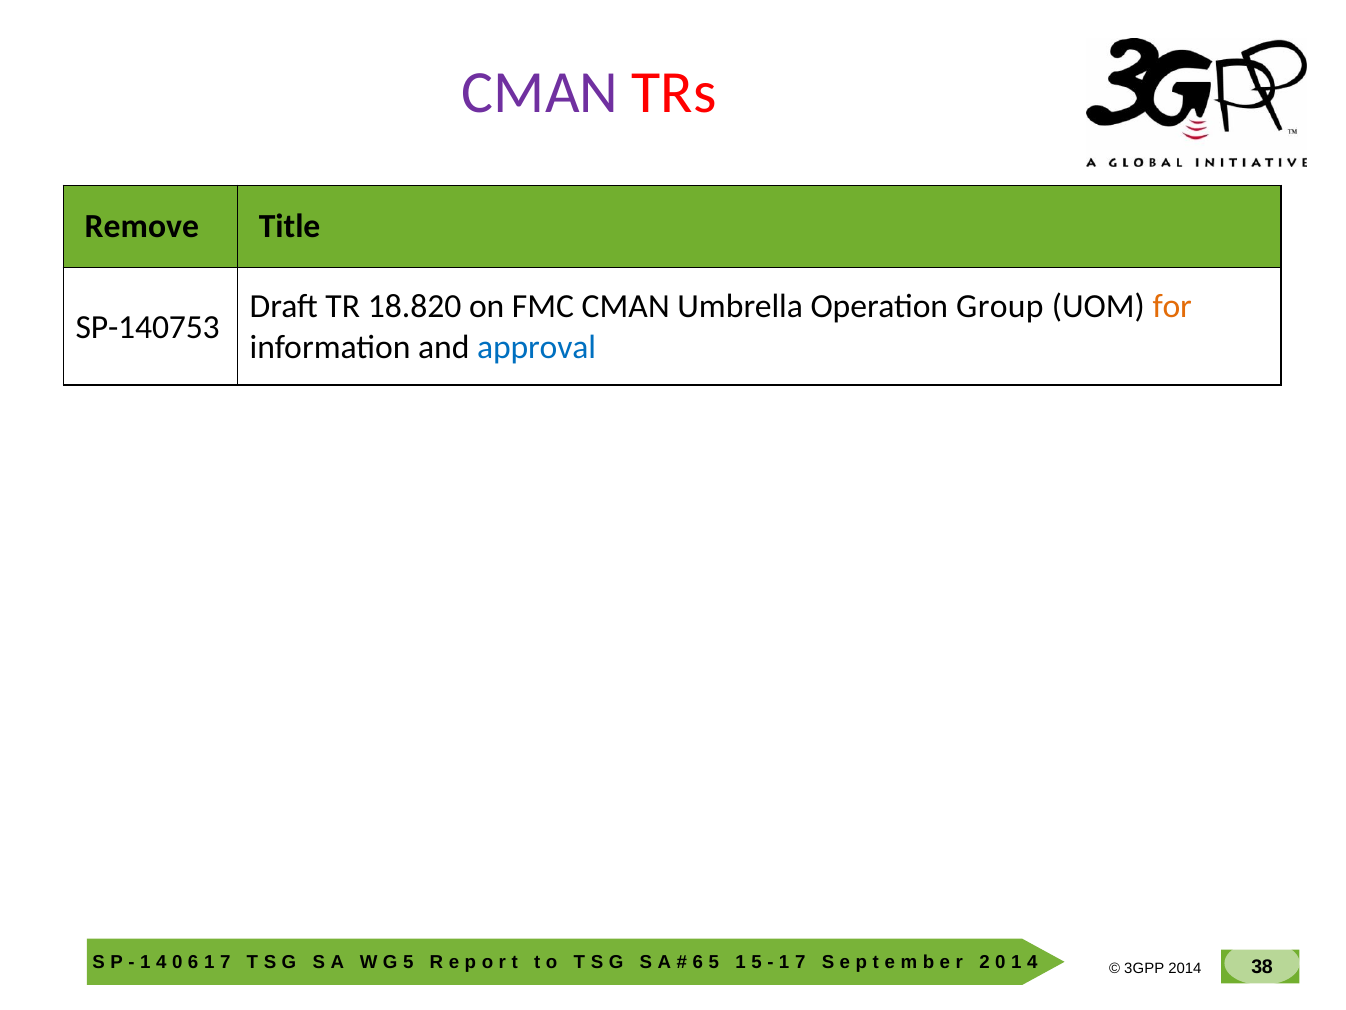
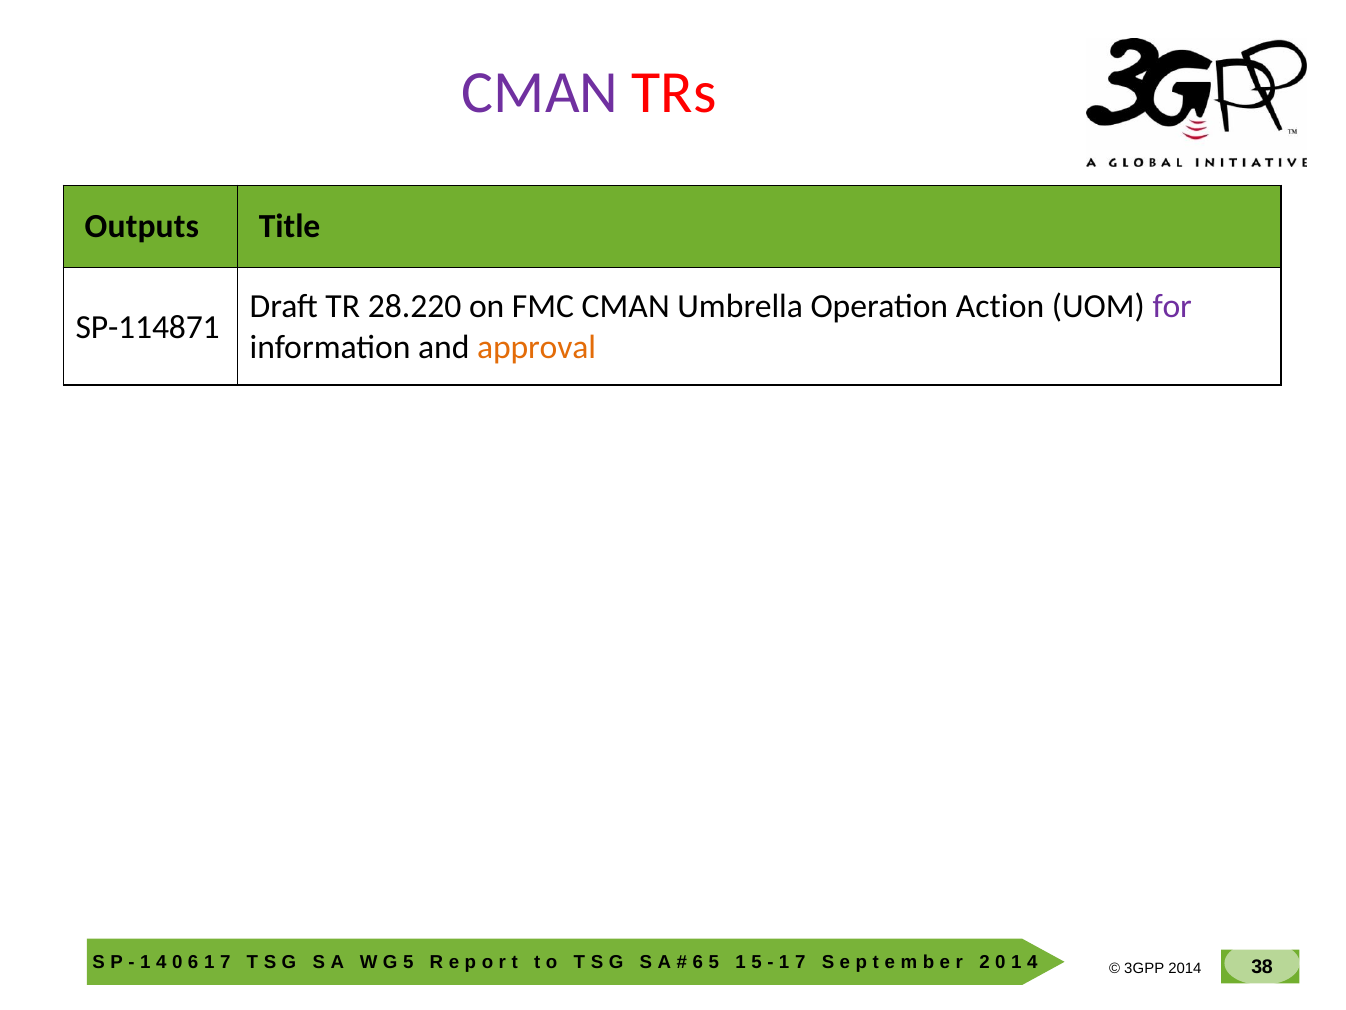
Remove: Remove -> Outputs
18.820: 18.820 -> 28.220
Group: Group -> Action
for colour: orange -> purple
SP-140753: SP-140753 -> SP-114871
approval colour: blue -> orange
